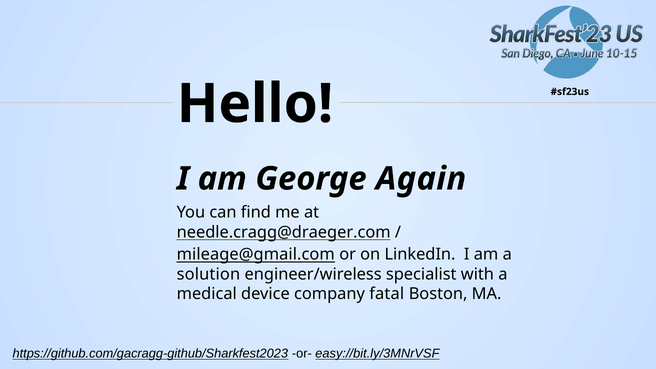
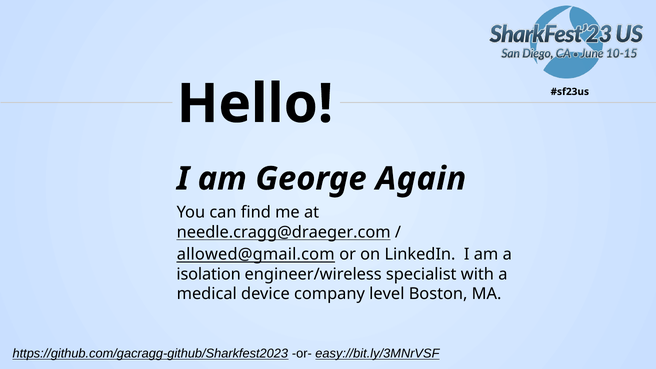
mileage@gmail.com: mileage@gmail.com -> allowed@gmail.com
solution: solution -> isolation
fatal: fatal -> level
